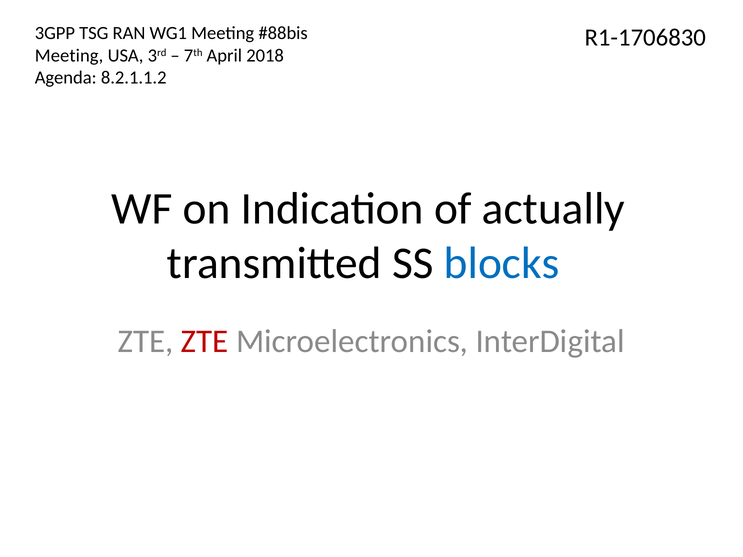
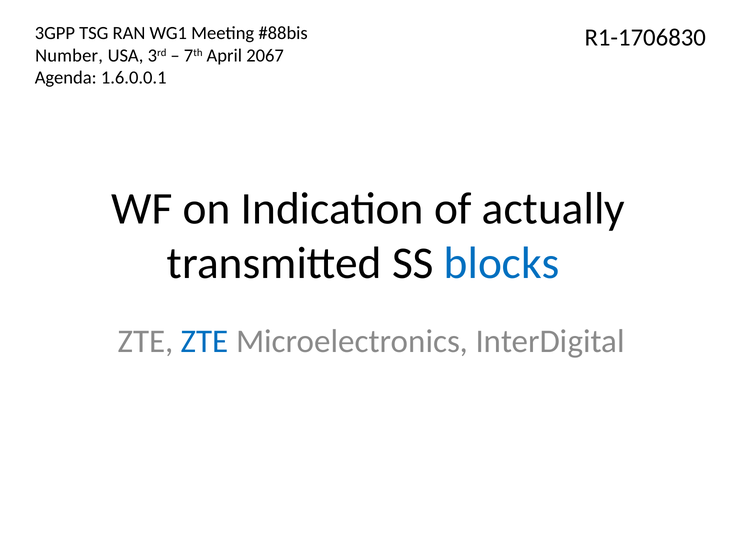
Meeting at (69, 56): Meeting -> Number
2018: 2018 -> 2067
8.2.1.1.2: 8.2.1.1.2 -> 1.6.0.0.1
ZTE at (205, 342) colour: red -> blue
